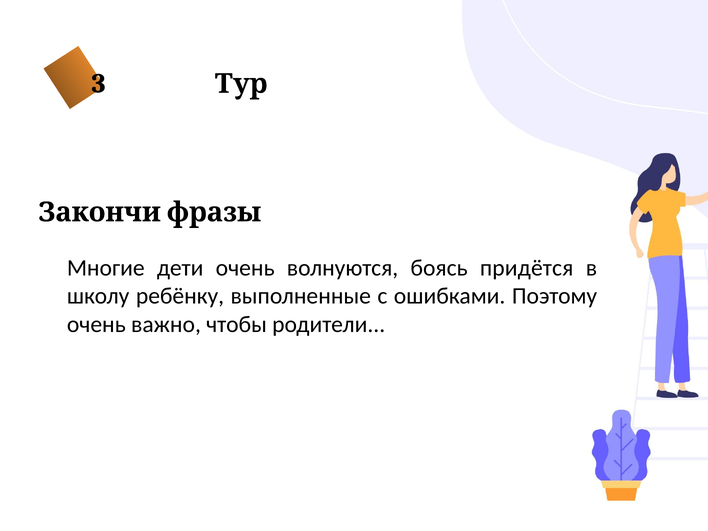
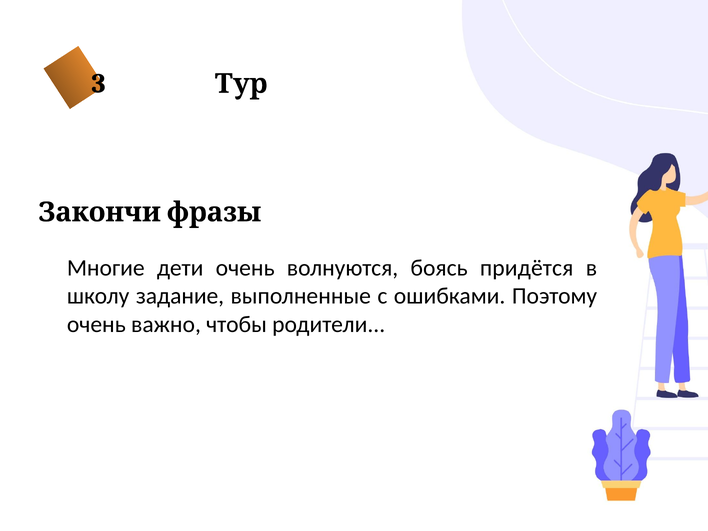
ребёнку: ребёнку -> задание
